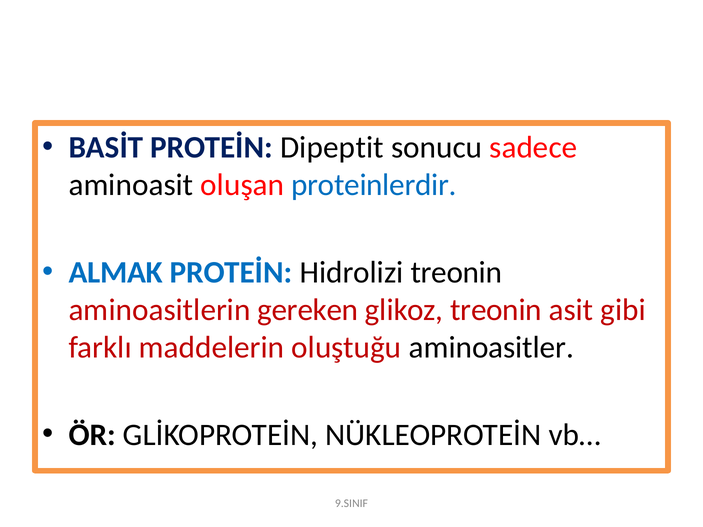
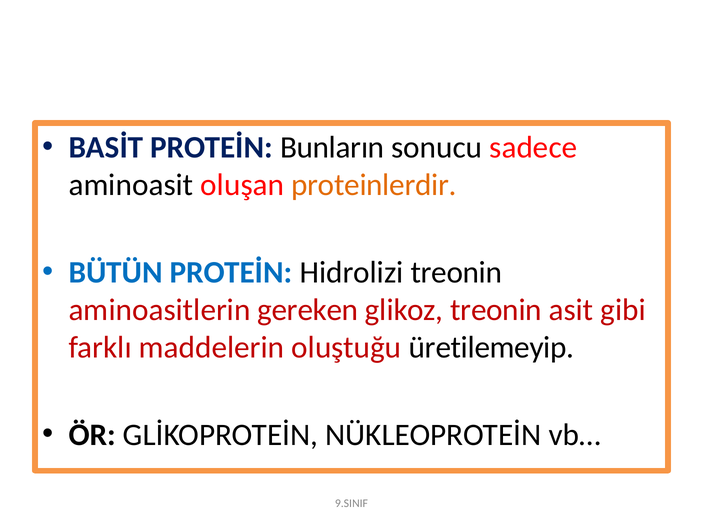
Dipeptit: Dipeptit -> Bunların
proteinlerdir colour: blue -> orange
ALMAK: ALMAK -> BÜTÜN
aminoasitler: aminoasitler -> üretilemeyip
